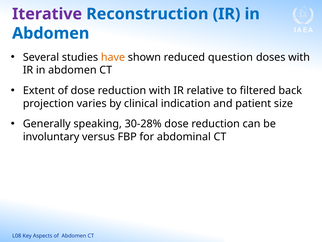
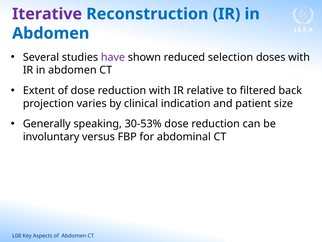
have colour: orange -> purple
question: question -> selection
30-28%: 30-28% -> 30-53%
